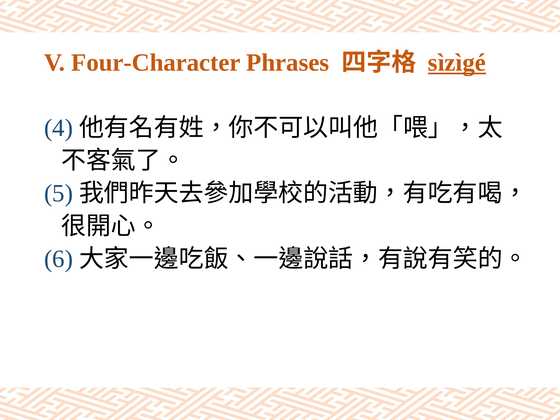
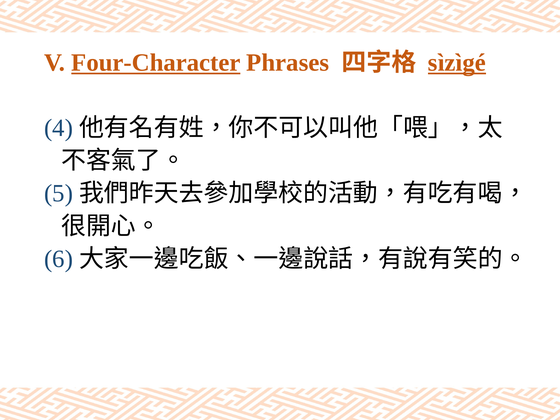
Four-Character underline: none -> present
